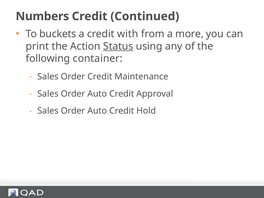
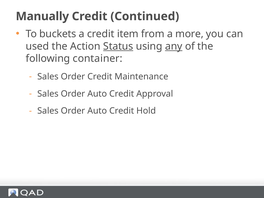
Numbers: Numbers -> Manually
with: with -> item
print: print -> used
any underline: none -> present
